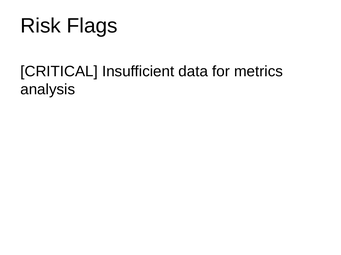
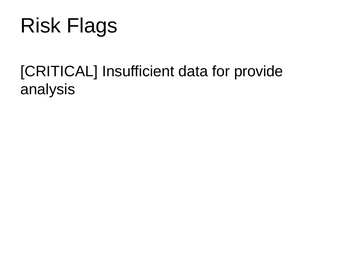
metrics: metrics -> provide
